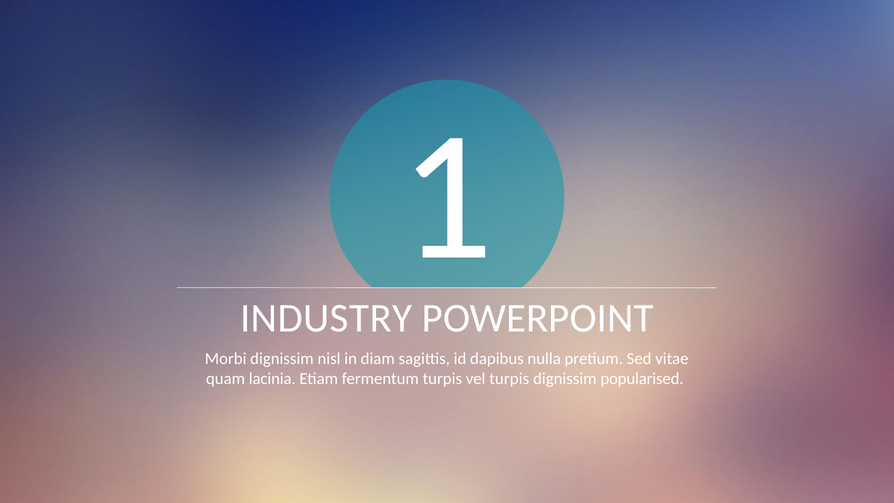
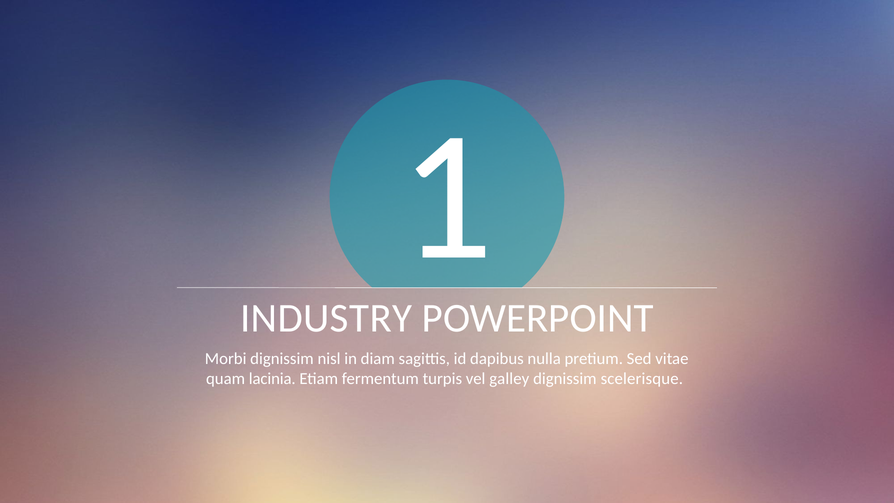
vel turpis: turpis -> galley
popularised: popularised -> scelerisque
